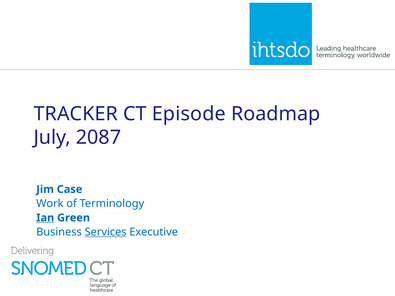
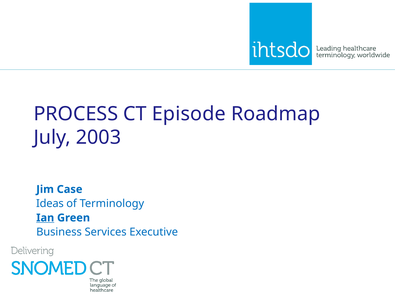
TRACKER: TRACKER -> PROCESS
2087: 2087 -> 2003
Work: Work -> Ideas
Services underline: present -> none
